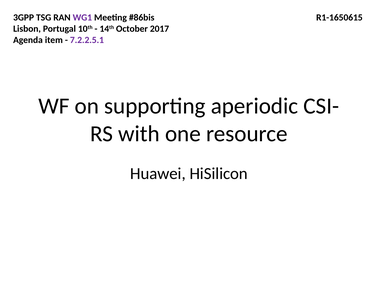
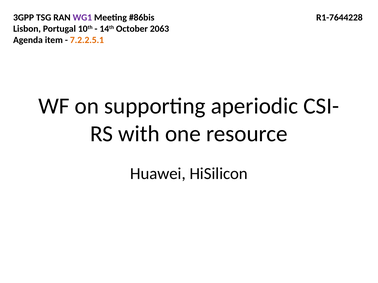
R1-1650615: R1-1650615 -> R1-7644228
2017: 2017 -> 2063
7.2.2.5.1 colour: purple -> orange
